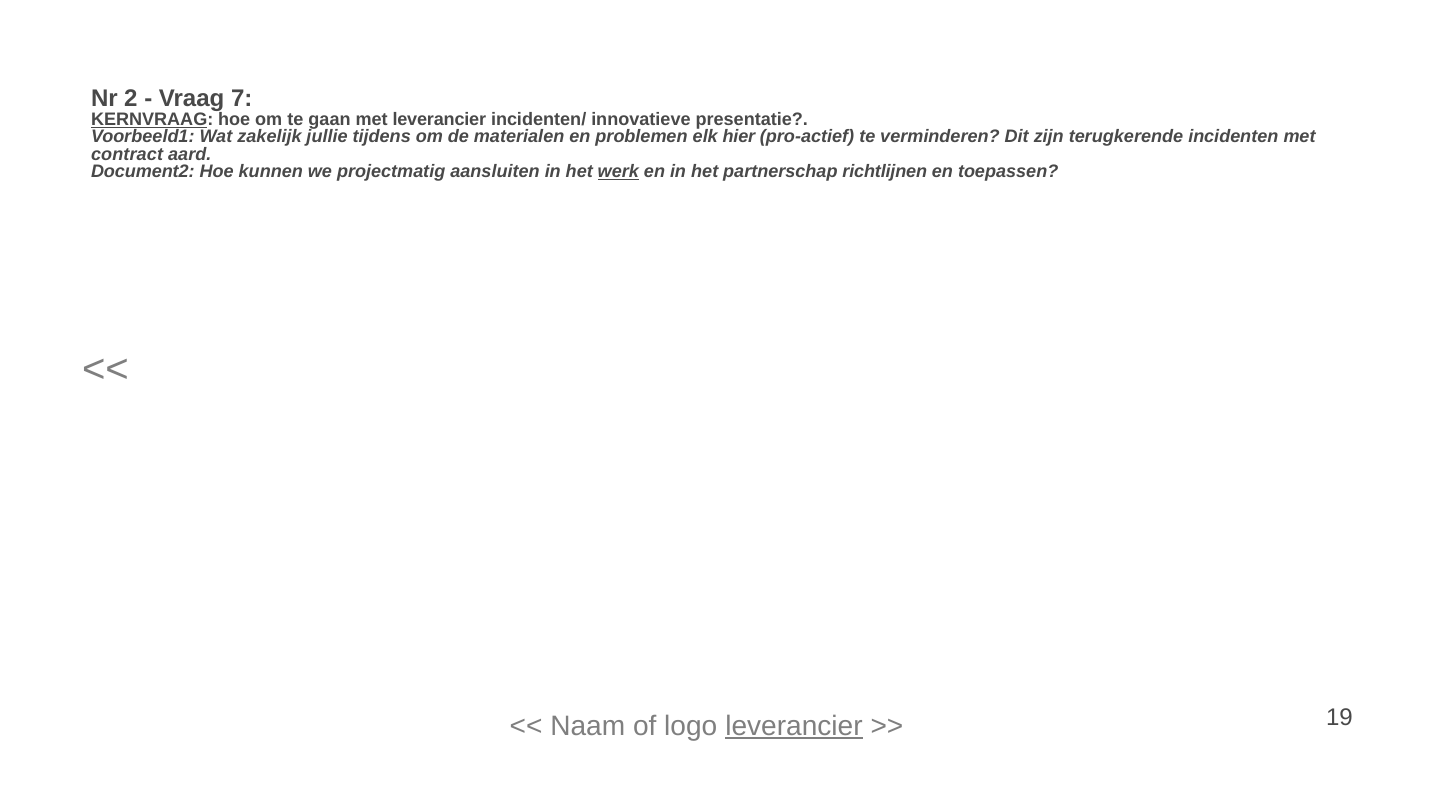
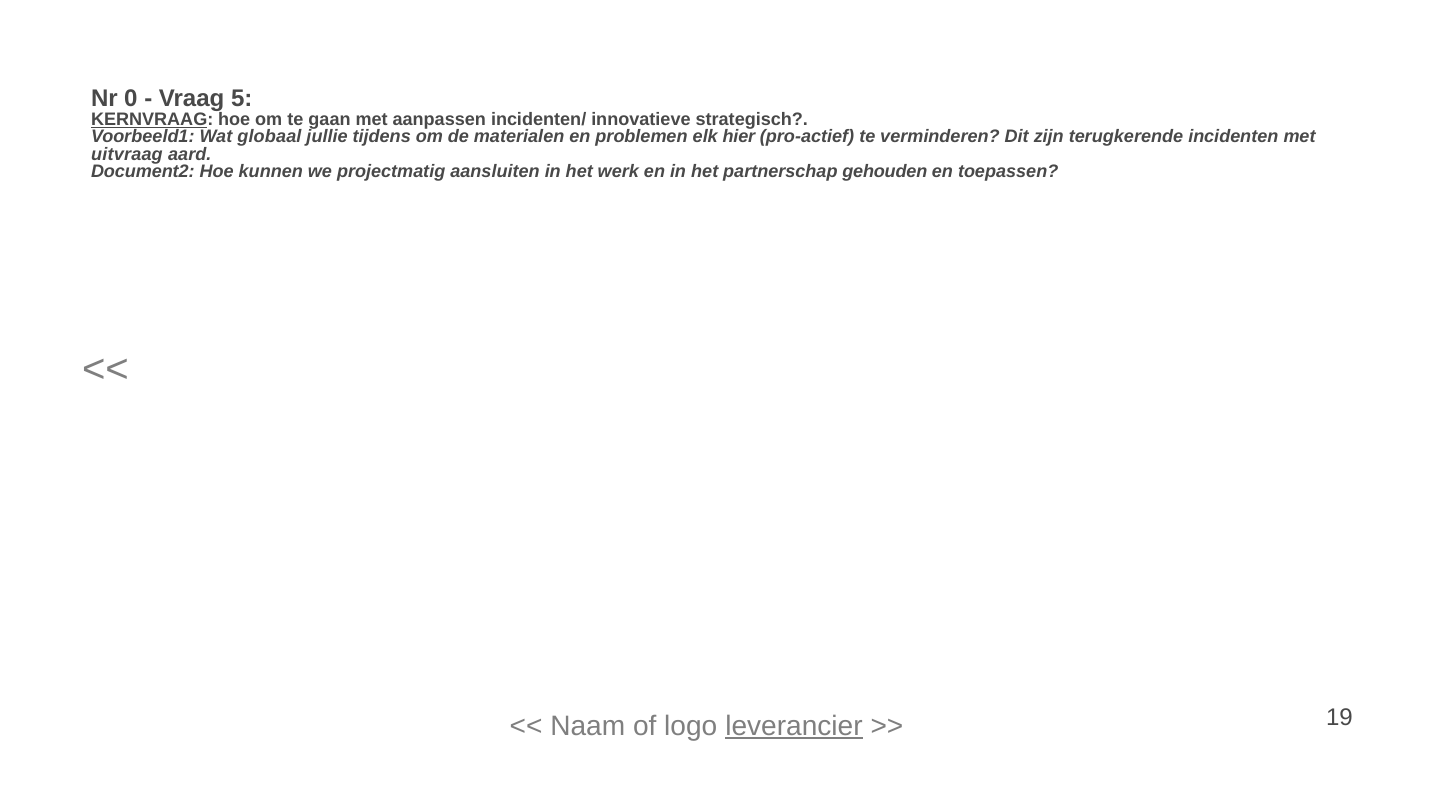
2: 2 -> 0
7: 7 -> 5
met leverancier: leverancier -> aanpassen
presentatie: presentatie -> strategisch
zakelijk: zakelijk -> globaal
contract: contract -> uitvraag
werk underline: present -> none
richtlijnen: richtlijnen -> gehouden
